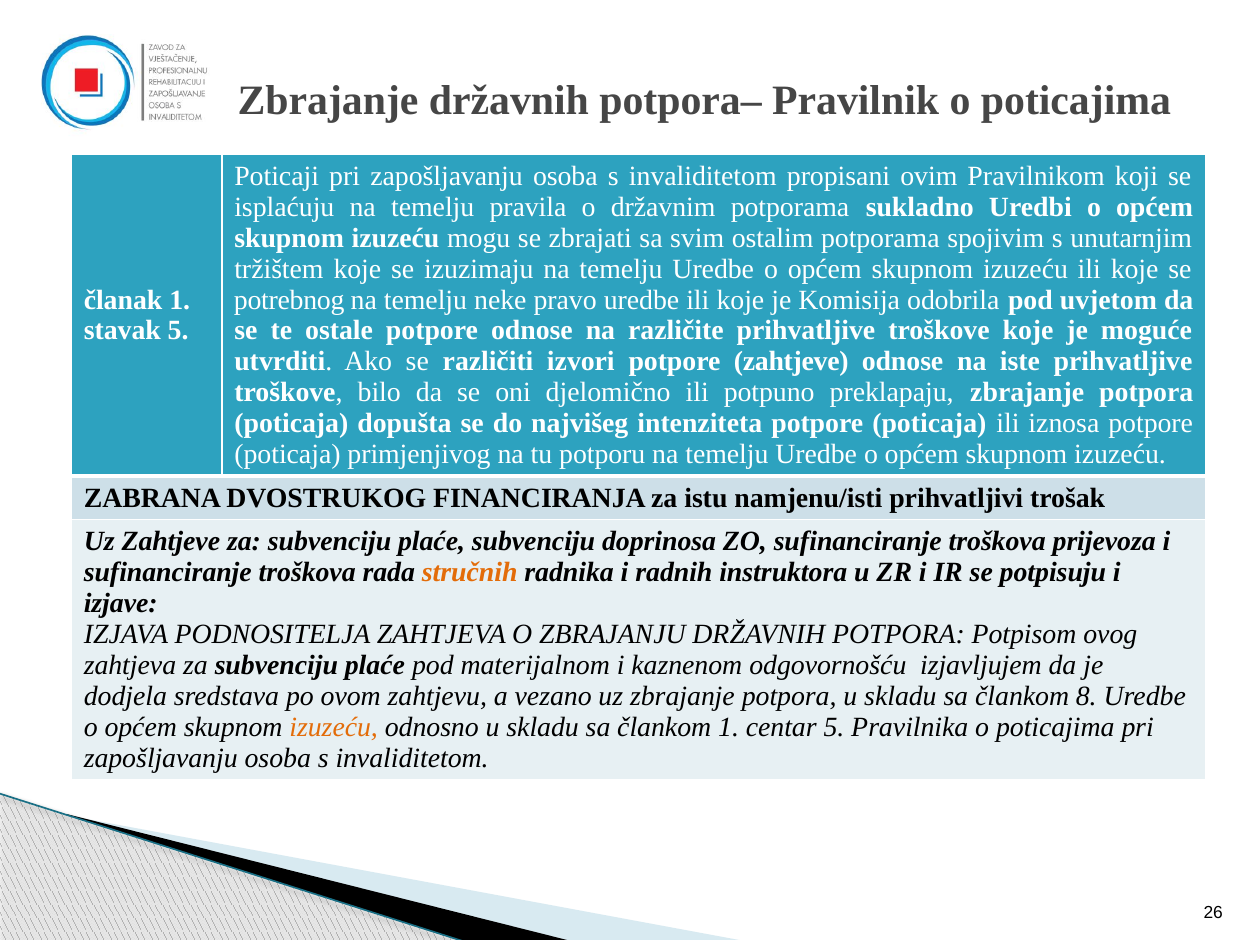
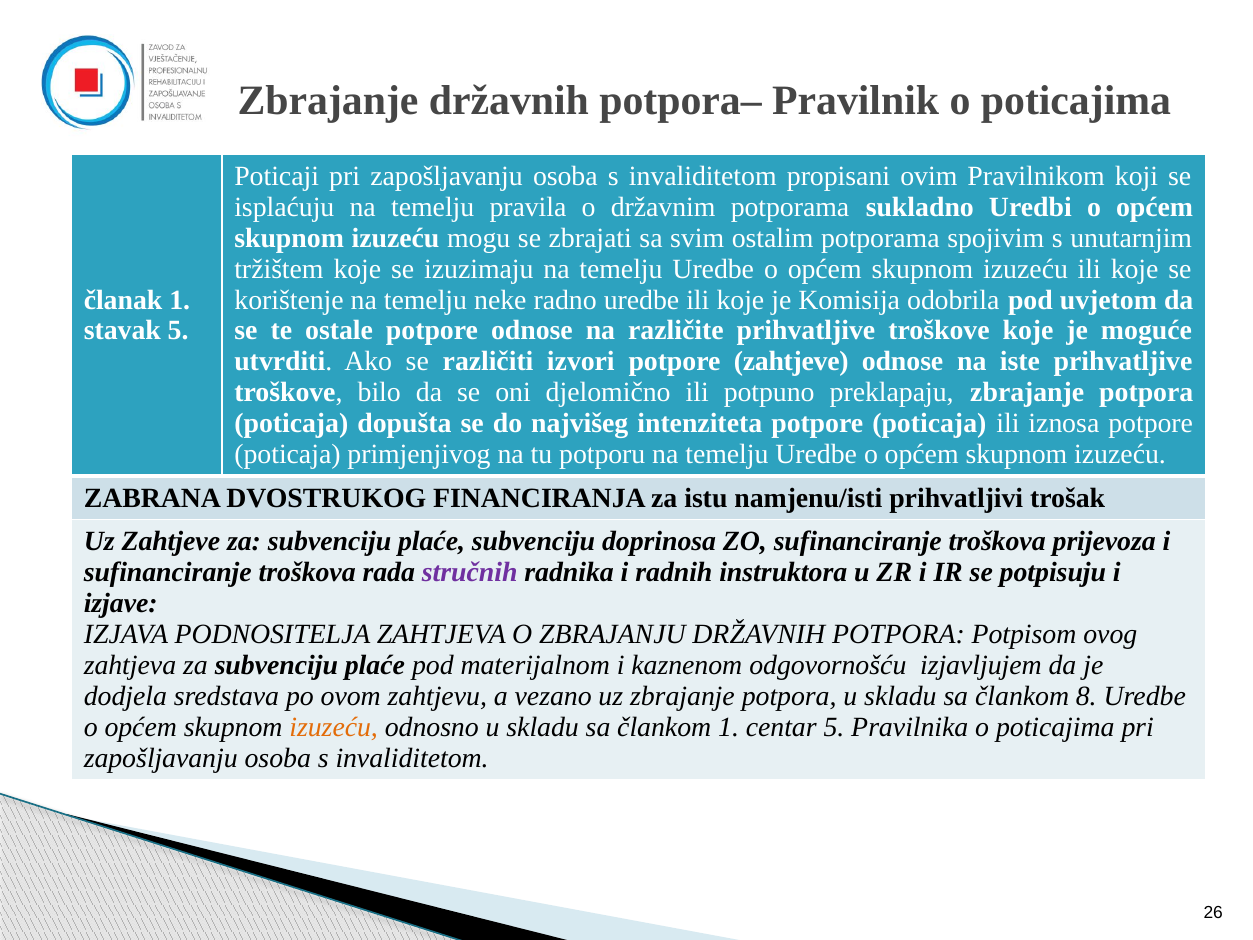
potrebnog: potrebnog -> korištenje
pravo: pravo -> radno
stručnih colour: orange -> purple
